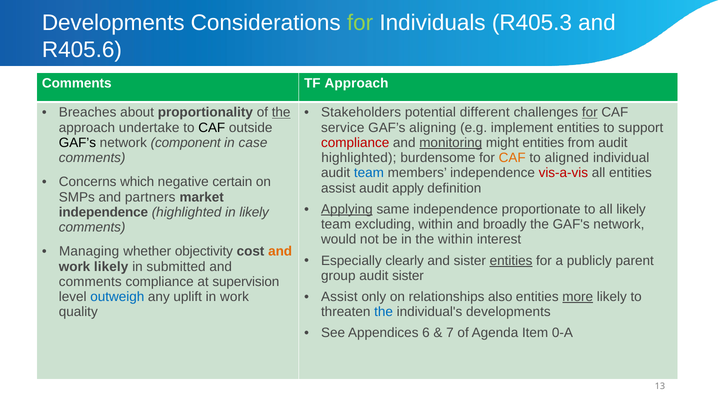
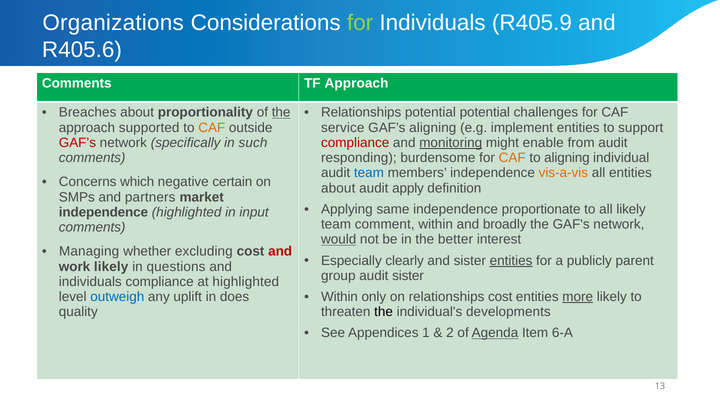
Developments at (113, 23): Developments -> Organizations
R405.3: R405.3 -> R405.9
Stakeholders at (361, 113): Stakeholders -> Relationships
potential different: different -> potential
for at (590, 113) underline: present -> none
undertake: undertake -> supported
CAF at (212, 128) colour: black -> orange
GAF’s at (77, 143) colour: black -> red
component: component -> specifically
case: case -> such
might entities: entities -> enable
highlighted at (359, 158): highlighted -> responding
to aligned: aligned -> aligning
vis-a-vis colour: red -> orange
assist at (338, 188): assist -> about
Applying underline: present -> none
in likely: likely -> input
excluding: excluding -> comment
would underline: none -> present
the within: within -> better
objectivity: objectivity -> excluding
and at (280, 251) colour: orange -> red
submitted: submitted -> questions
comments at (90, 282): comments -> individuals
at supervision: supervision -> highlighted
Assist at (339, 297): Assist -> Within
relationships also: also -> cost
in work: work -> does
the at (384, 312) colour: blue -> black
6: 6 -> 1
7: 7 -> 2
Agenda underline: none -> present
0-A: 0-A -> 6-A
